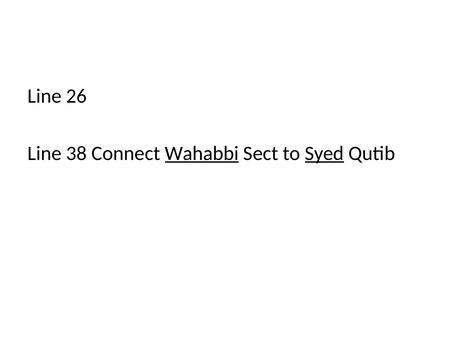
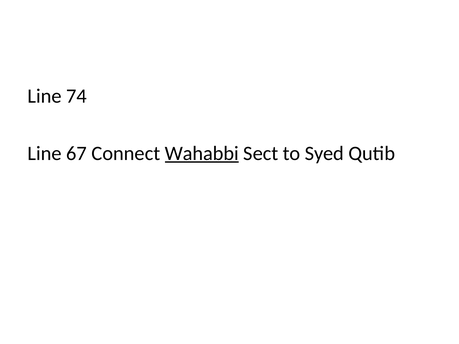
26: 26 -> 74
38: 38 -> 67
Syed underline: present -> none
